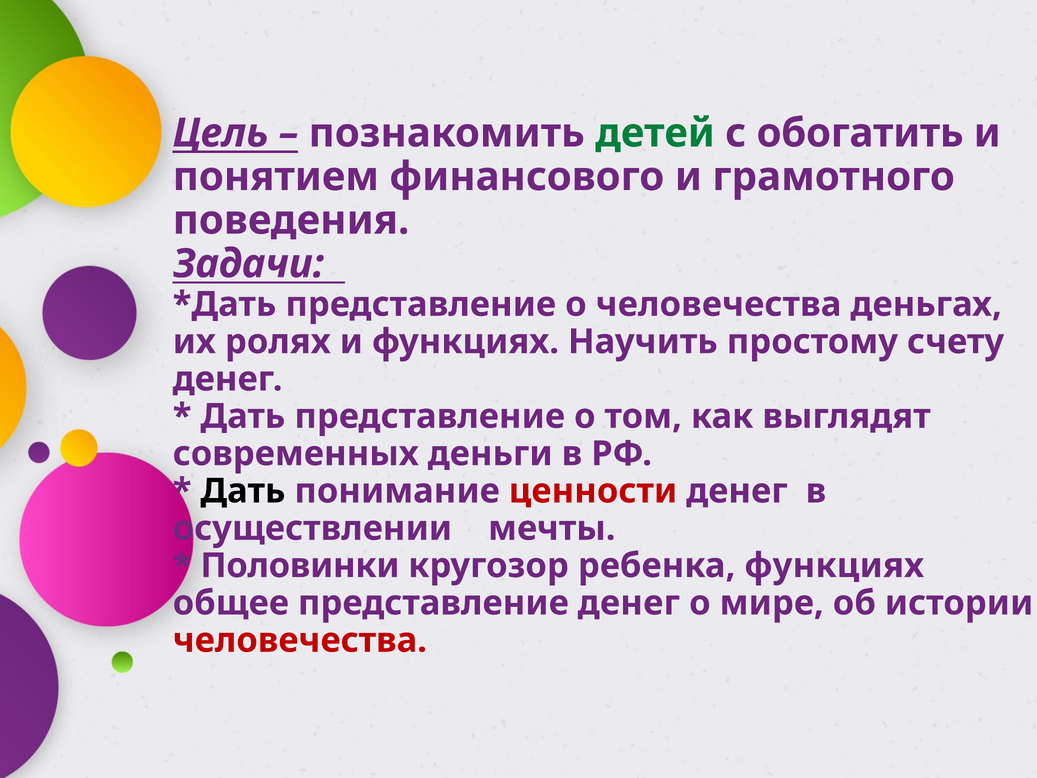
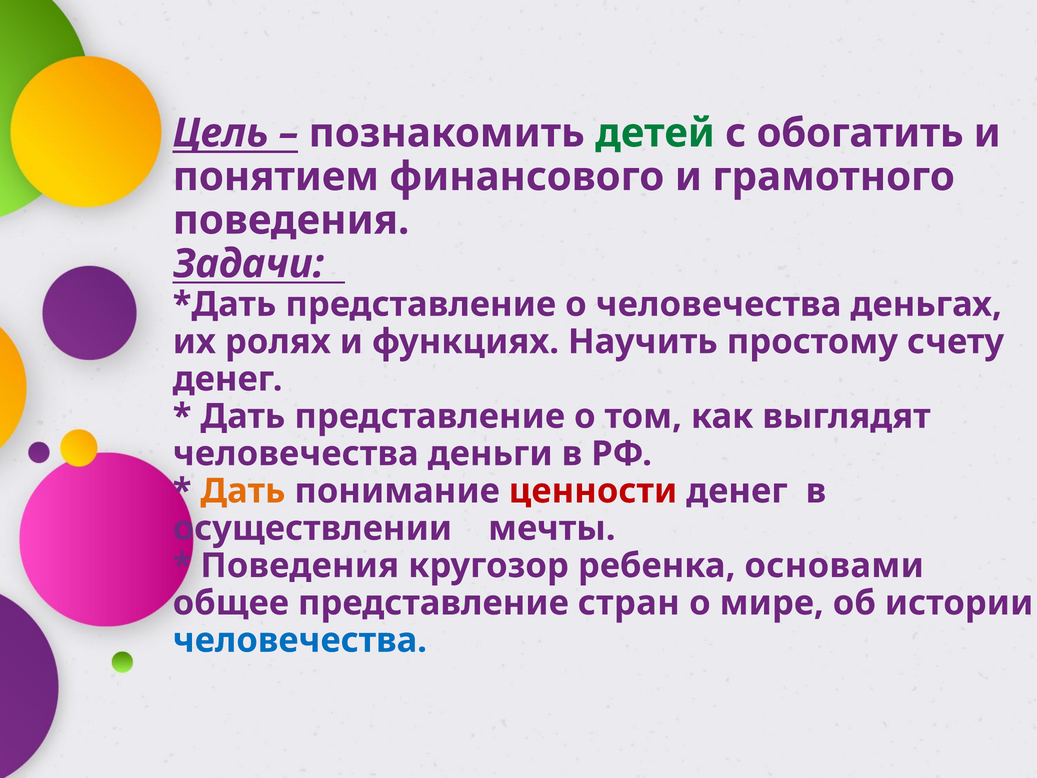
современных at (296, 454): современных -> человечества
Дать at (243, 491) colour: black -> orange
Половинки at (300, 566): Половинки -> Поведения
ребенка функциях: функциях -> основами
представление денег: денег -> стран
человечества at (300, 640) colour: red -> blue
